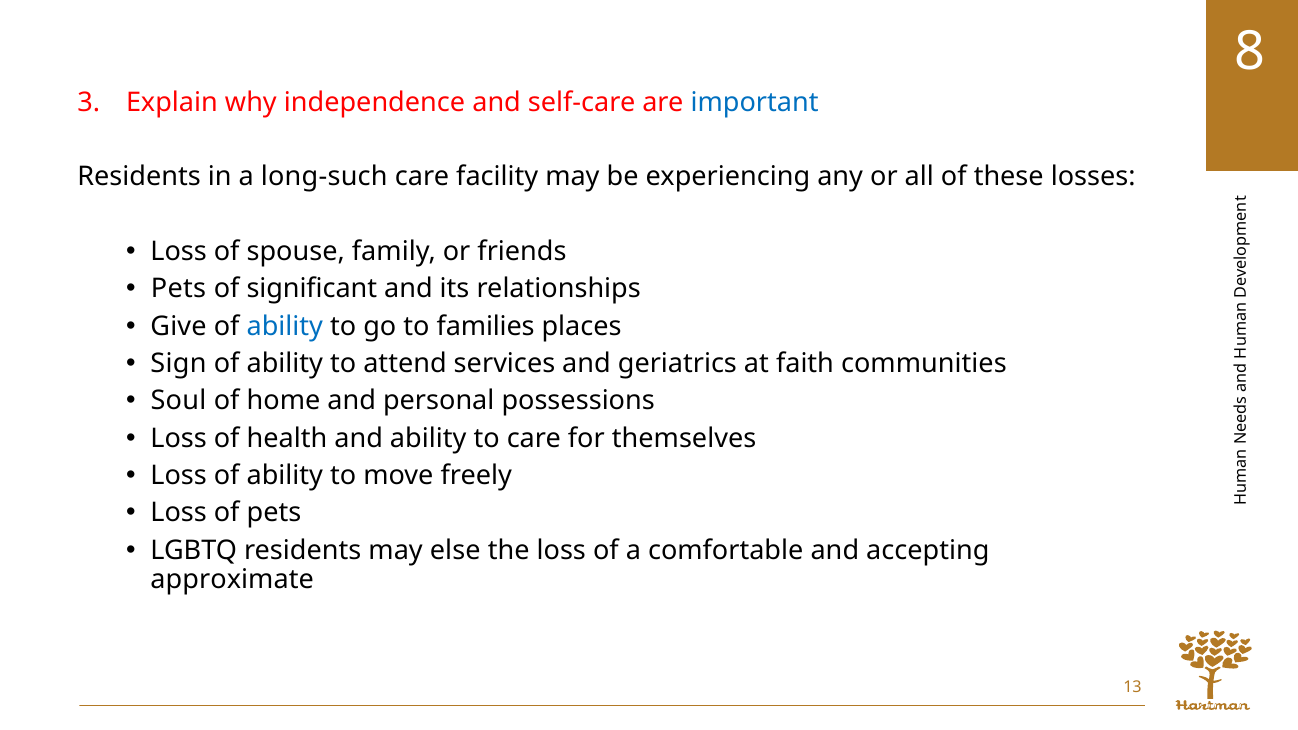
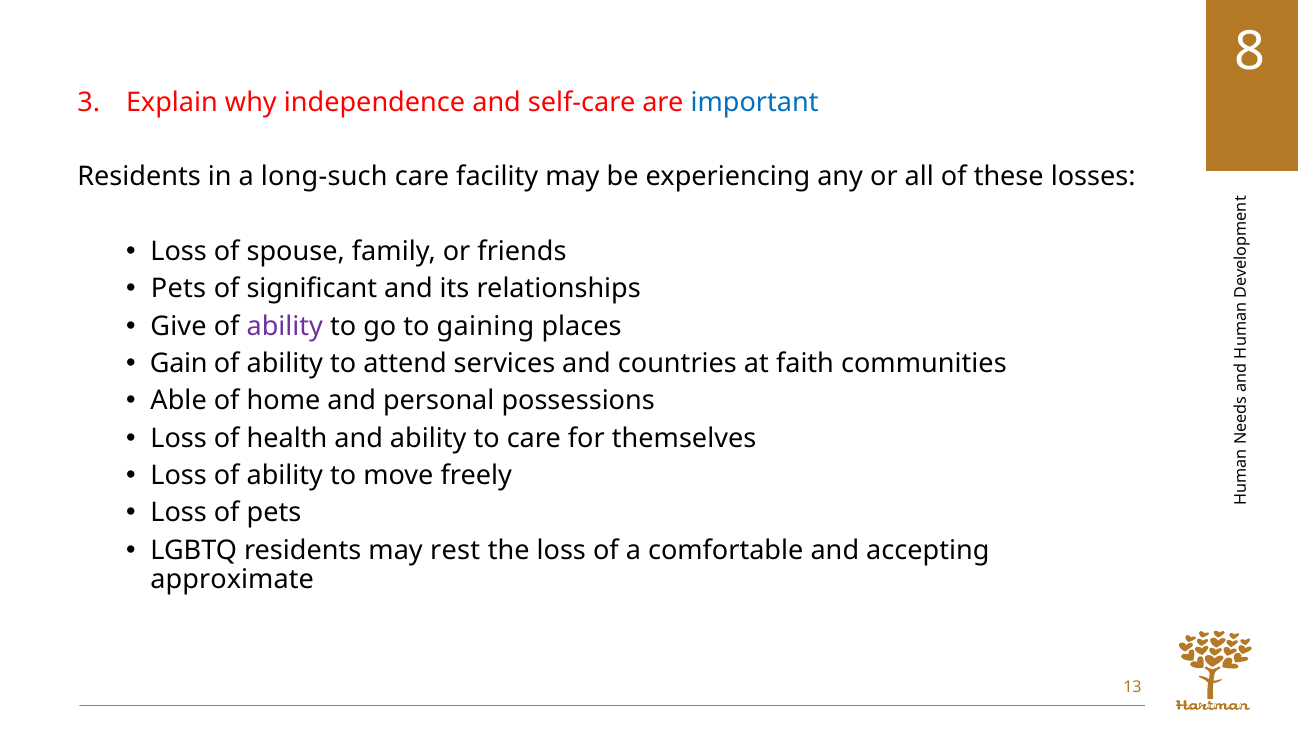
ability at (285, 326) colour: blue -> purple
families: families -> gaining
Sign: Sign -> Gain
geriatrics: geriatrics -> countries
Soul: Soul -> Able
else: else -> rest
